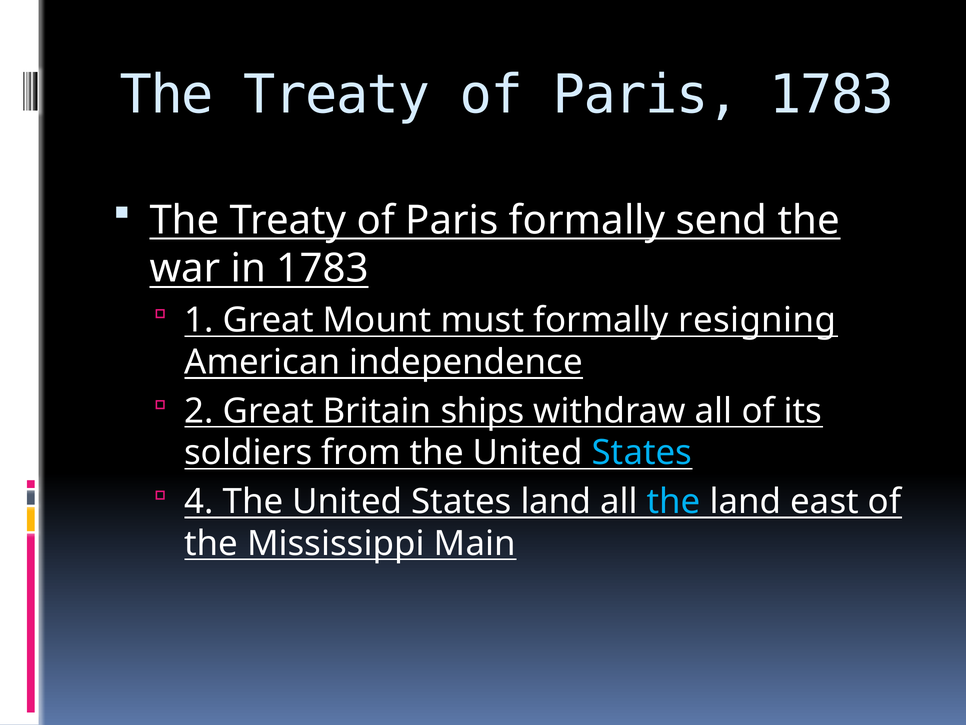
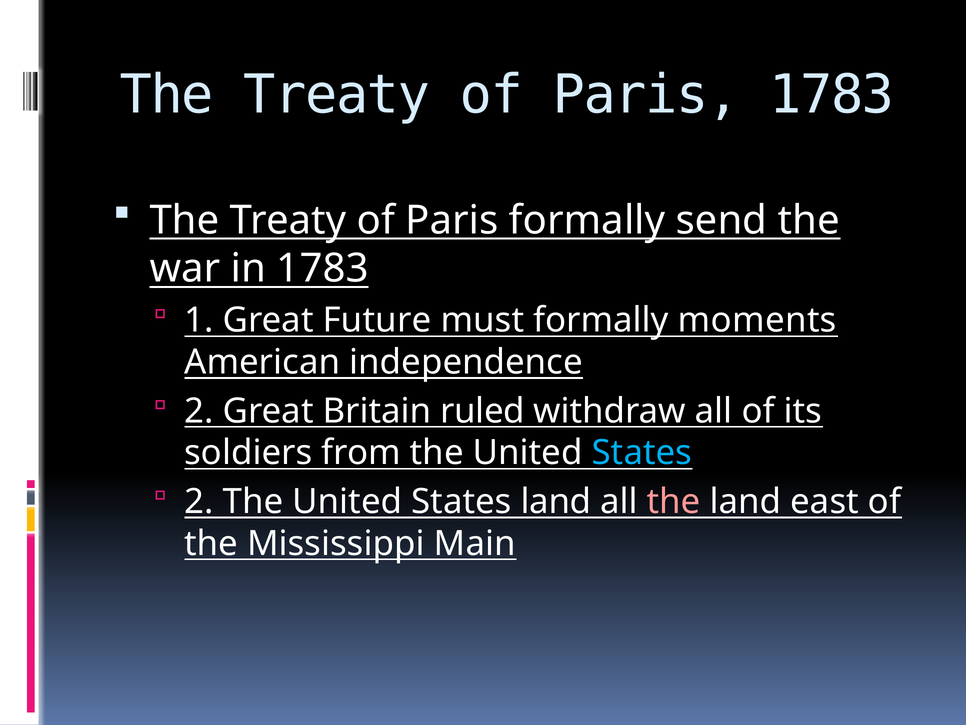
Mount: Mount -> Future
resigning: resigning -> moments
ships: ships -> ruled
4 at (199, 501): 4 -> 2
the at (674, 501) colour: light blue -> pink
